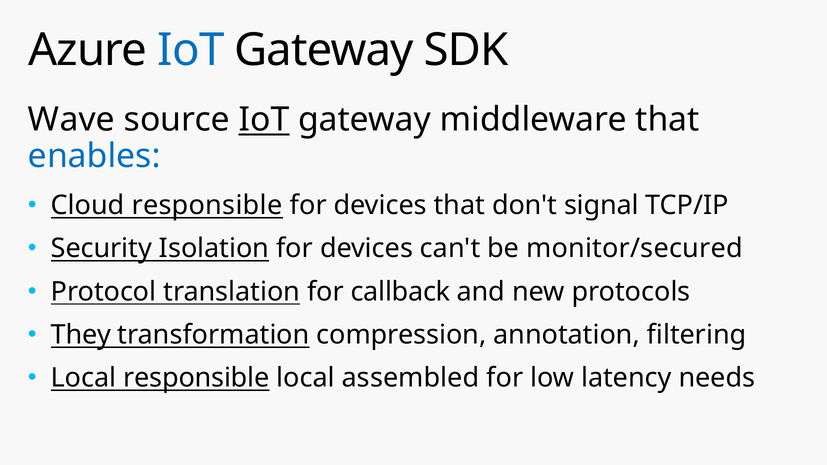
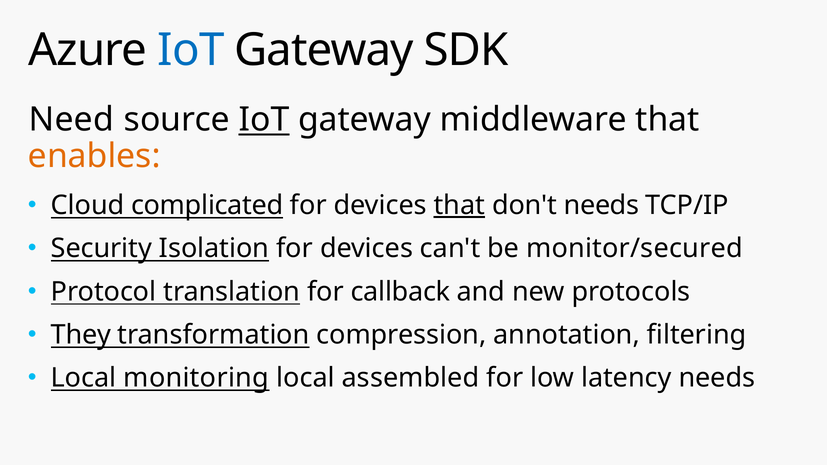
Wave: Wave -> Need
enables colour: blue -> orange
Cloud responsible: responsible -> complicated
that at (459, 205) underline: none -> present
don't signal: signal -> needs
Local responsible: responsible -> monitoring
